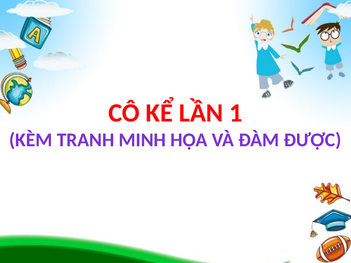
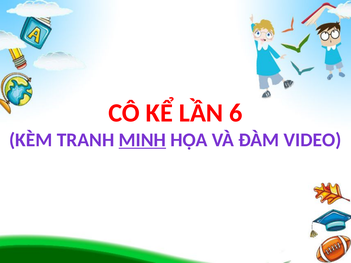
1: 1 -> 6
MINH underline: none -> present
ĐƯỢC: ĐƯỢC -> VIDEO
